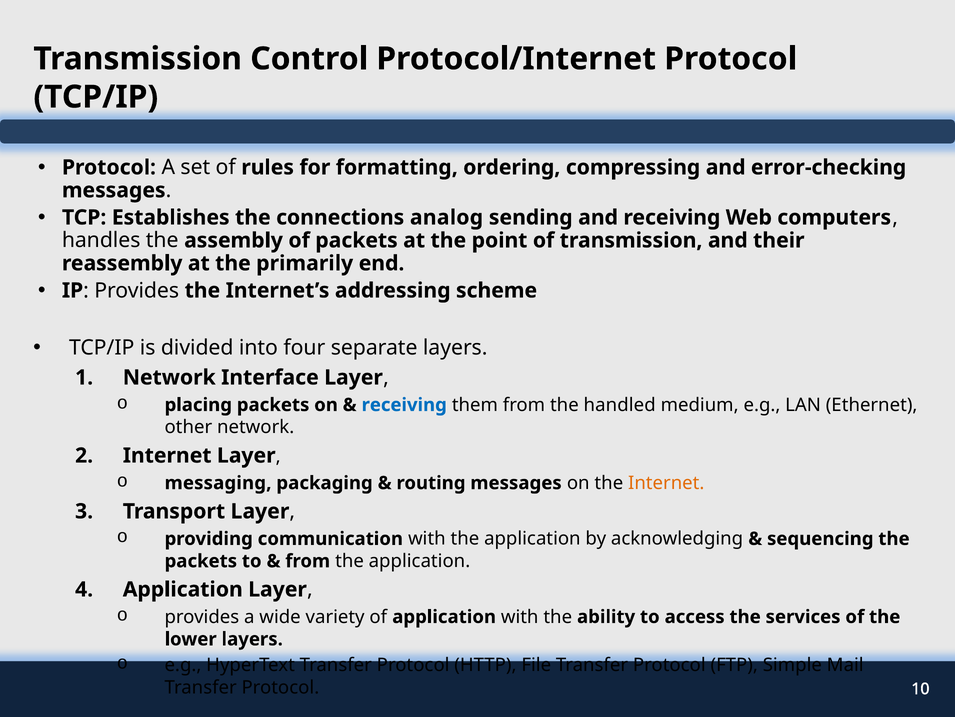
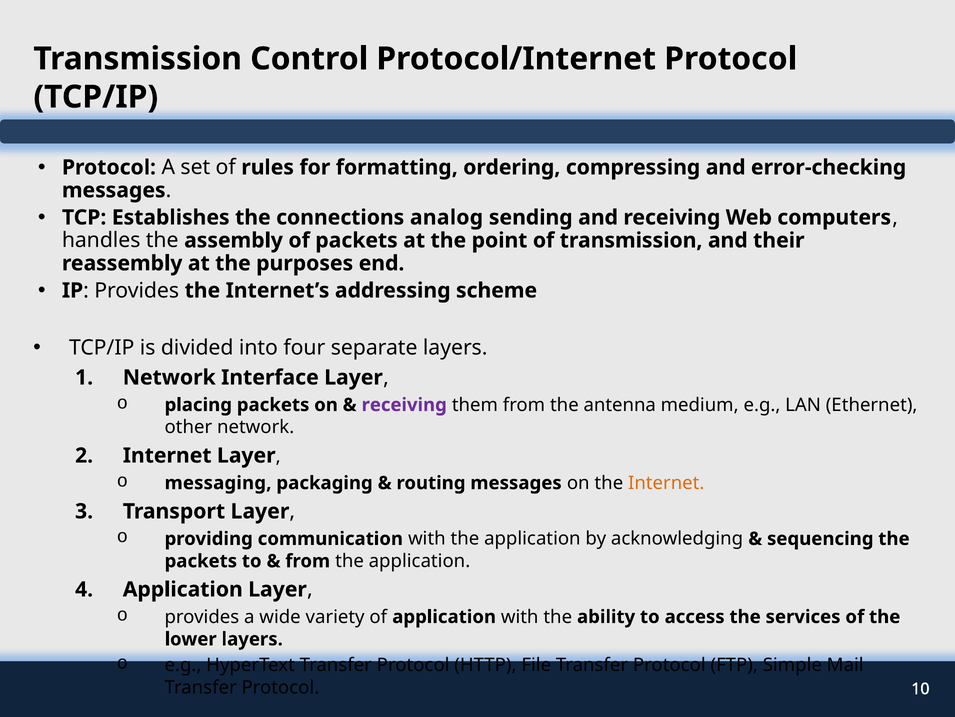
primarily: primarily -> purposes
receiving at (404, 405) colour: blue -> purple
handled: handled -> antenna
